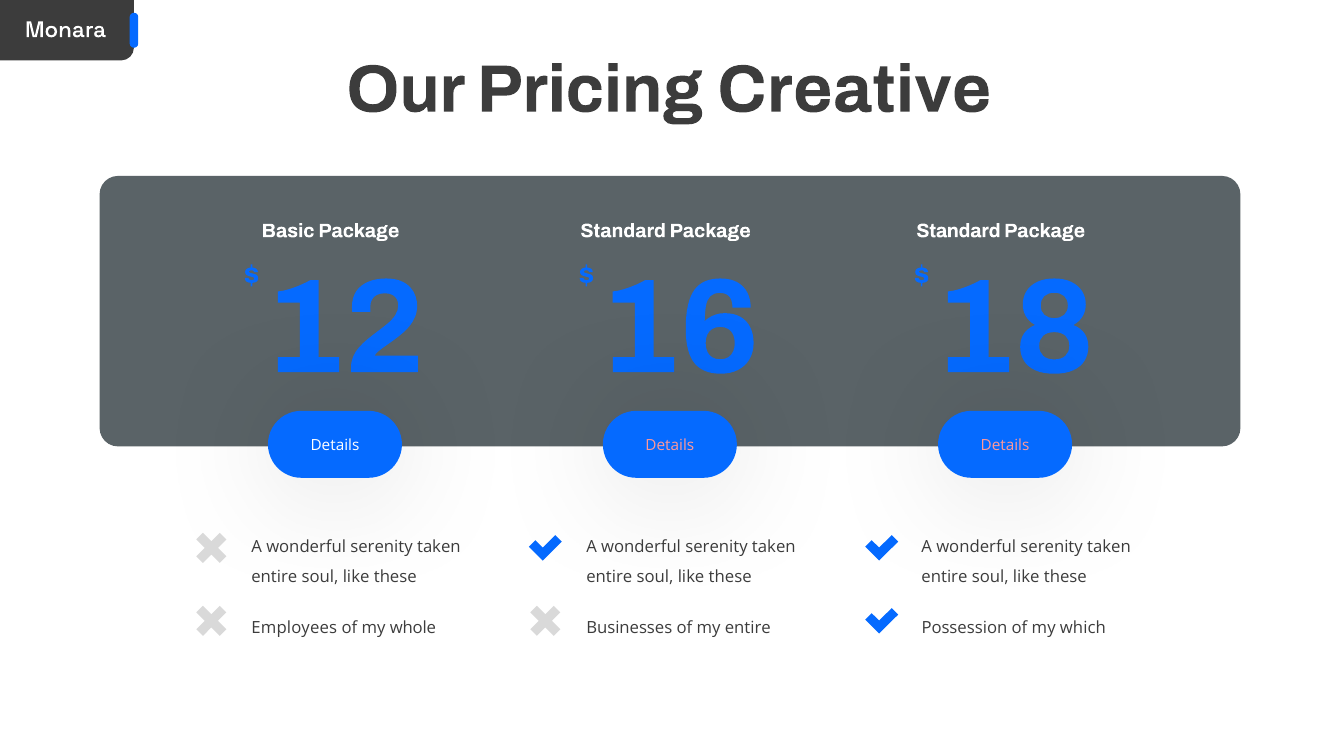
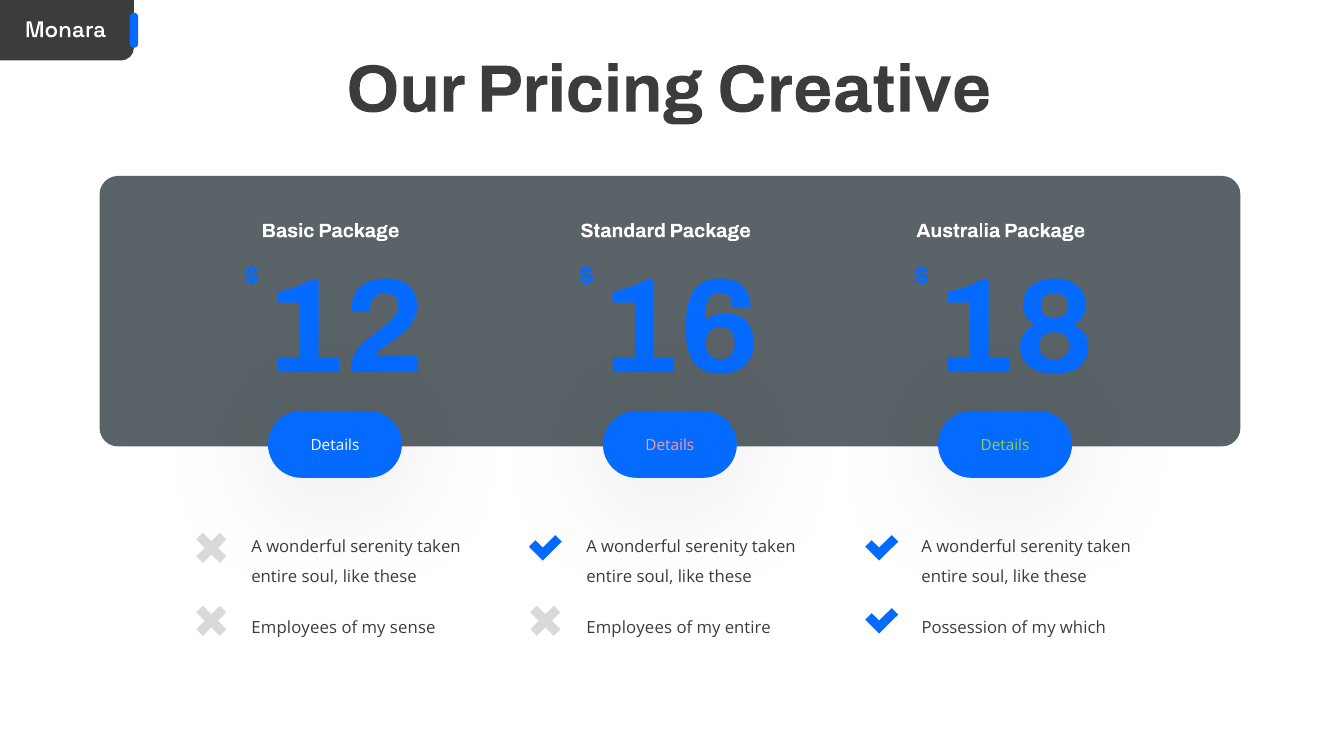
Standard at (958, 231): Standard -> Australia
Details at (1005, 445) colour: pink -> light green
whole: whole -> sense
Businesses at (629, 628): Businesses -> Employees
